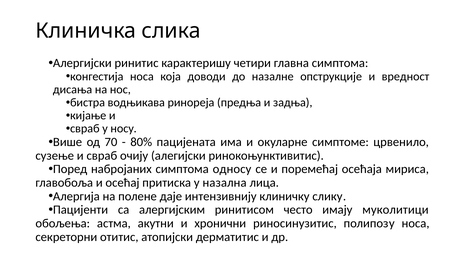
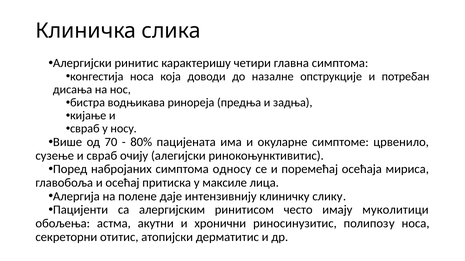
вредност: вредност -> потребан
назална: назална -> максиле
